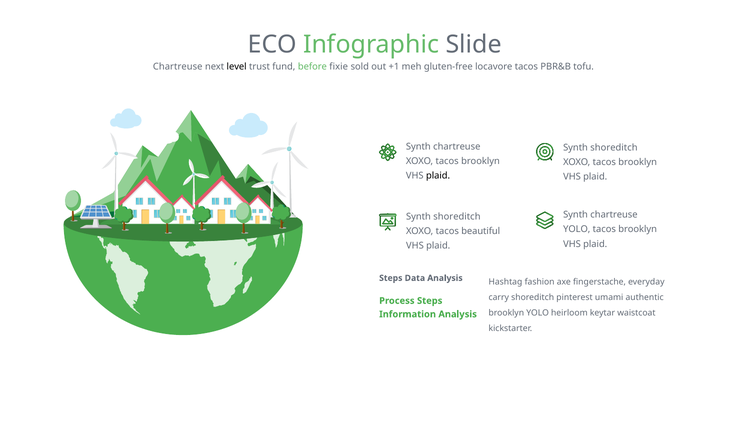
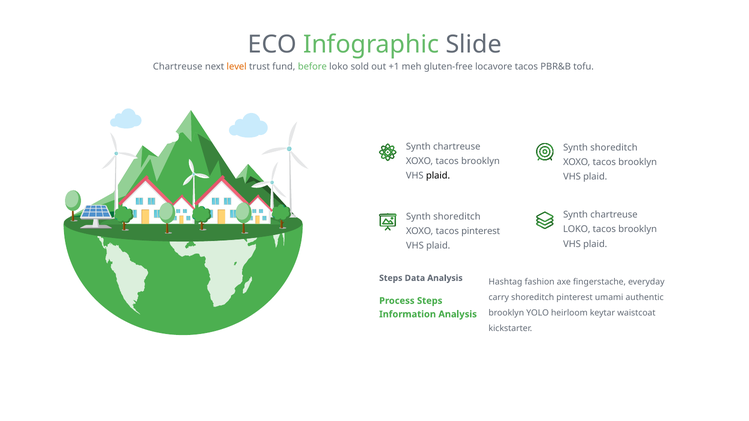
level colour: black -> orange
before fixie: fixie -> loko
YOLO at (577, 230): YOLO -> LOKO
tacos beautiful: beautiful -> pinterest
